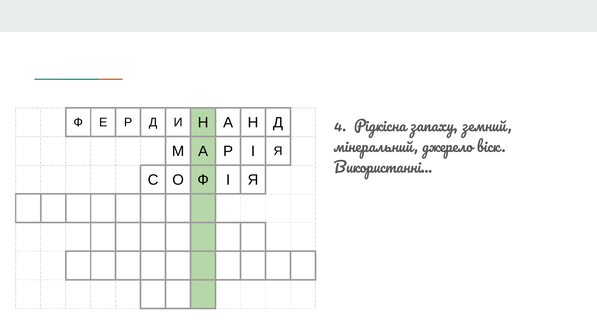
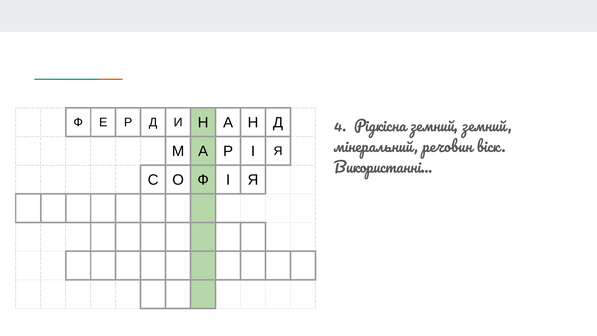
Рідкісна запаху: запаху -> земний
джерело: джерело -> речовин
